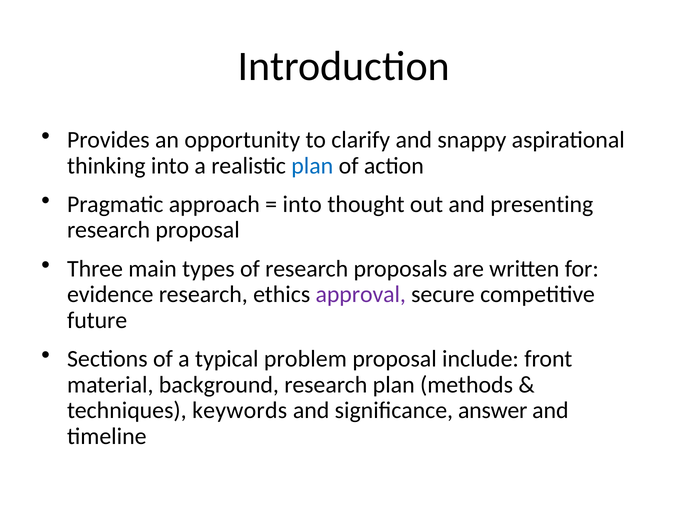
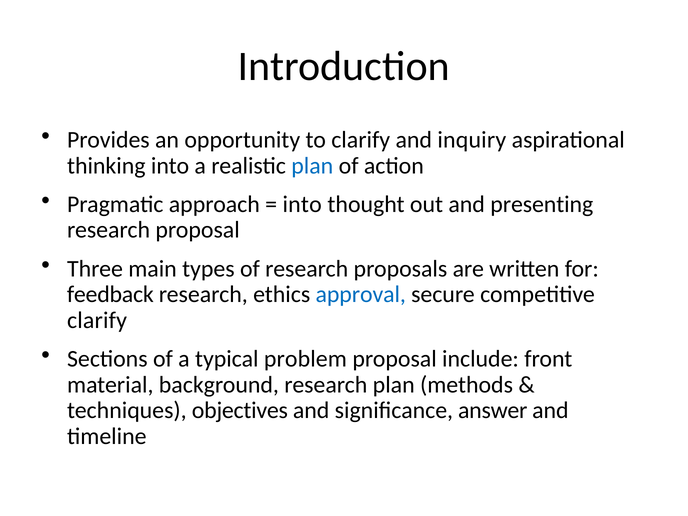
snappy: snappy -> inquiry
evidence: evidence -> feedback
approval colour: purple -> blue
future at (97, 320): future -> clarify
keywords: keywords -> objectives
